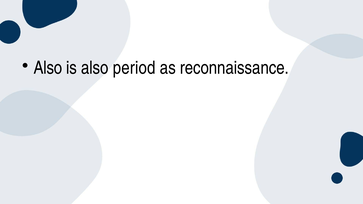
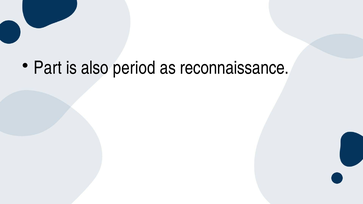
Also at (48, 68): Also -> Part
